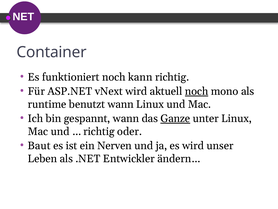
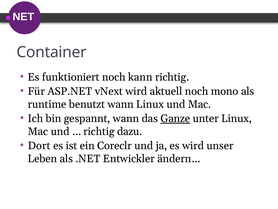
noch at (197, 91) underline: present -> none
oder: oder -> dazu
Baut: Baut -> Dort
Nerven: Nerven -> Coreclr
